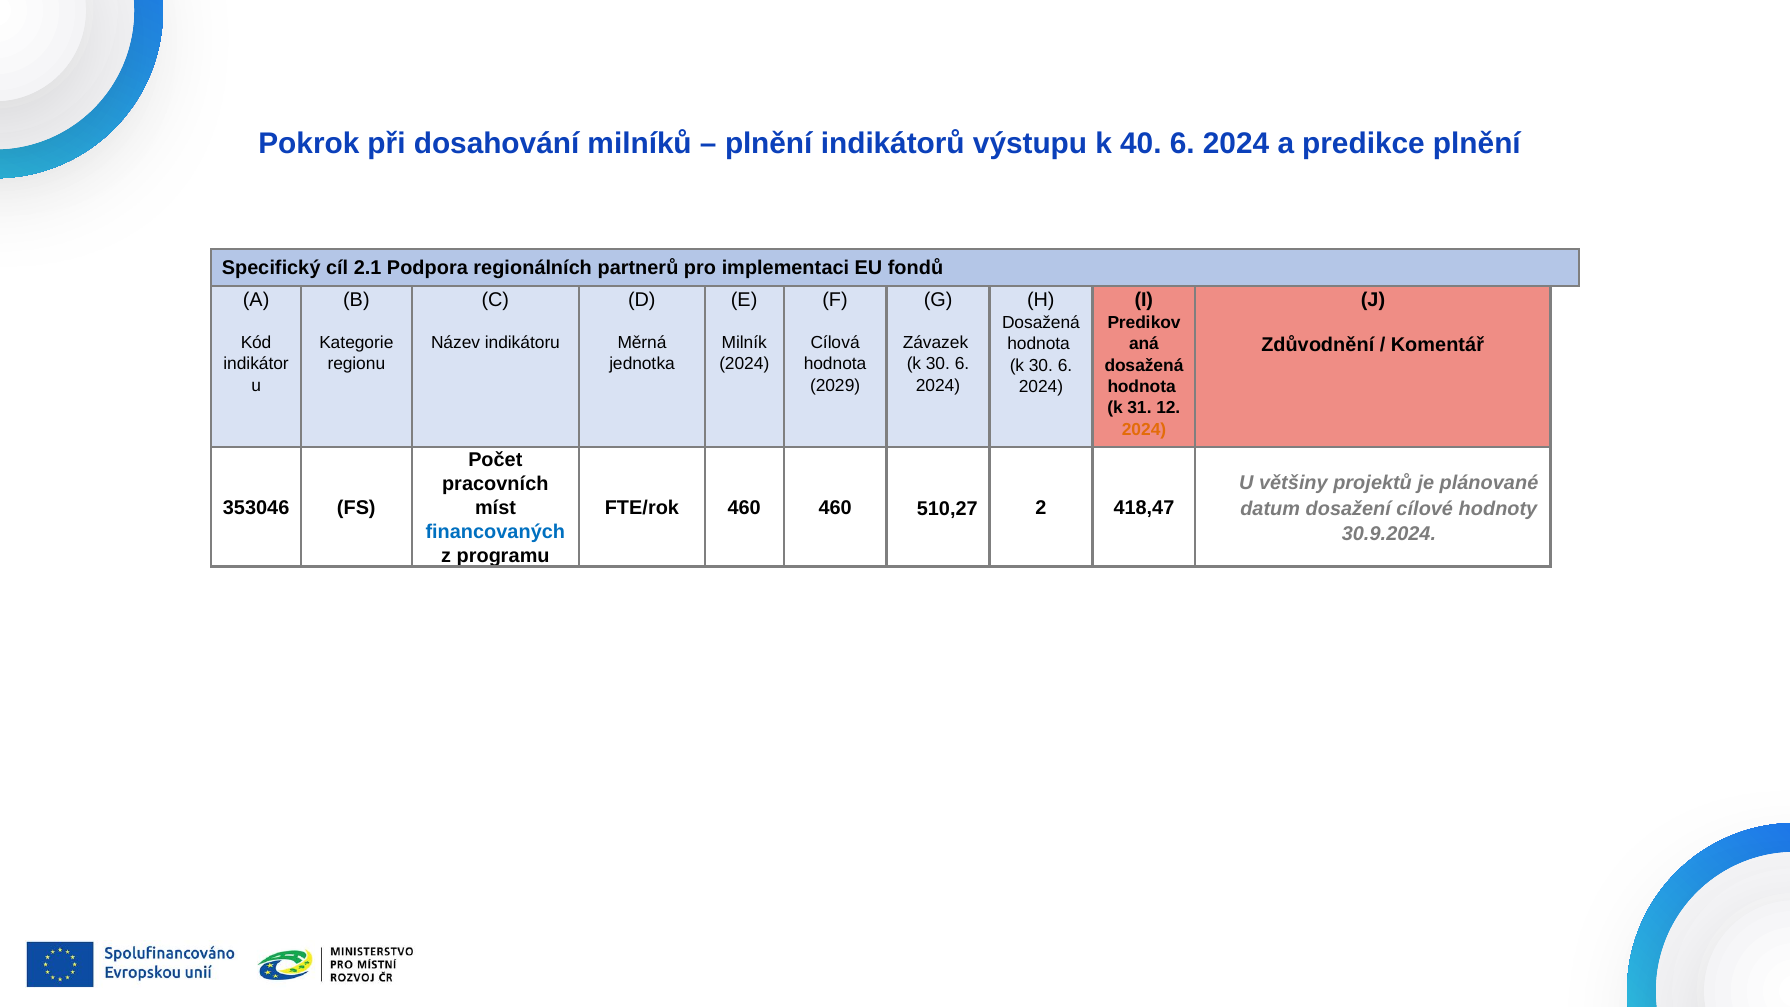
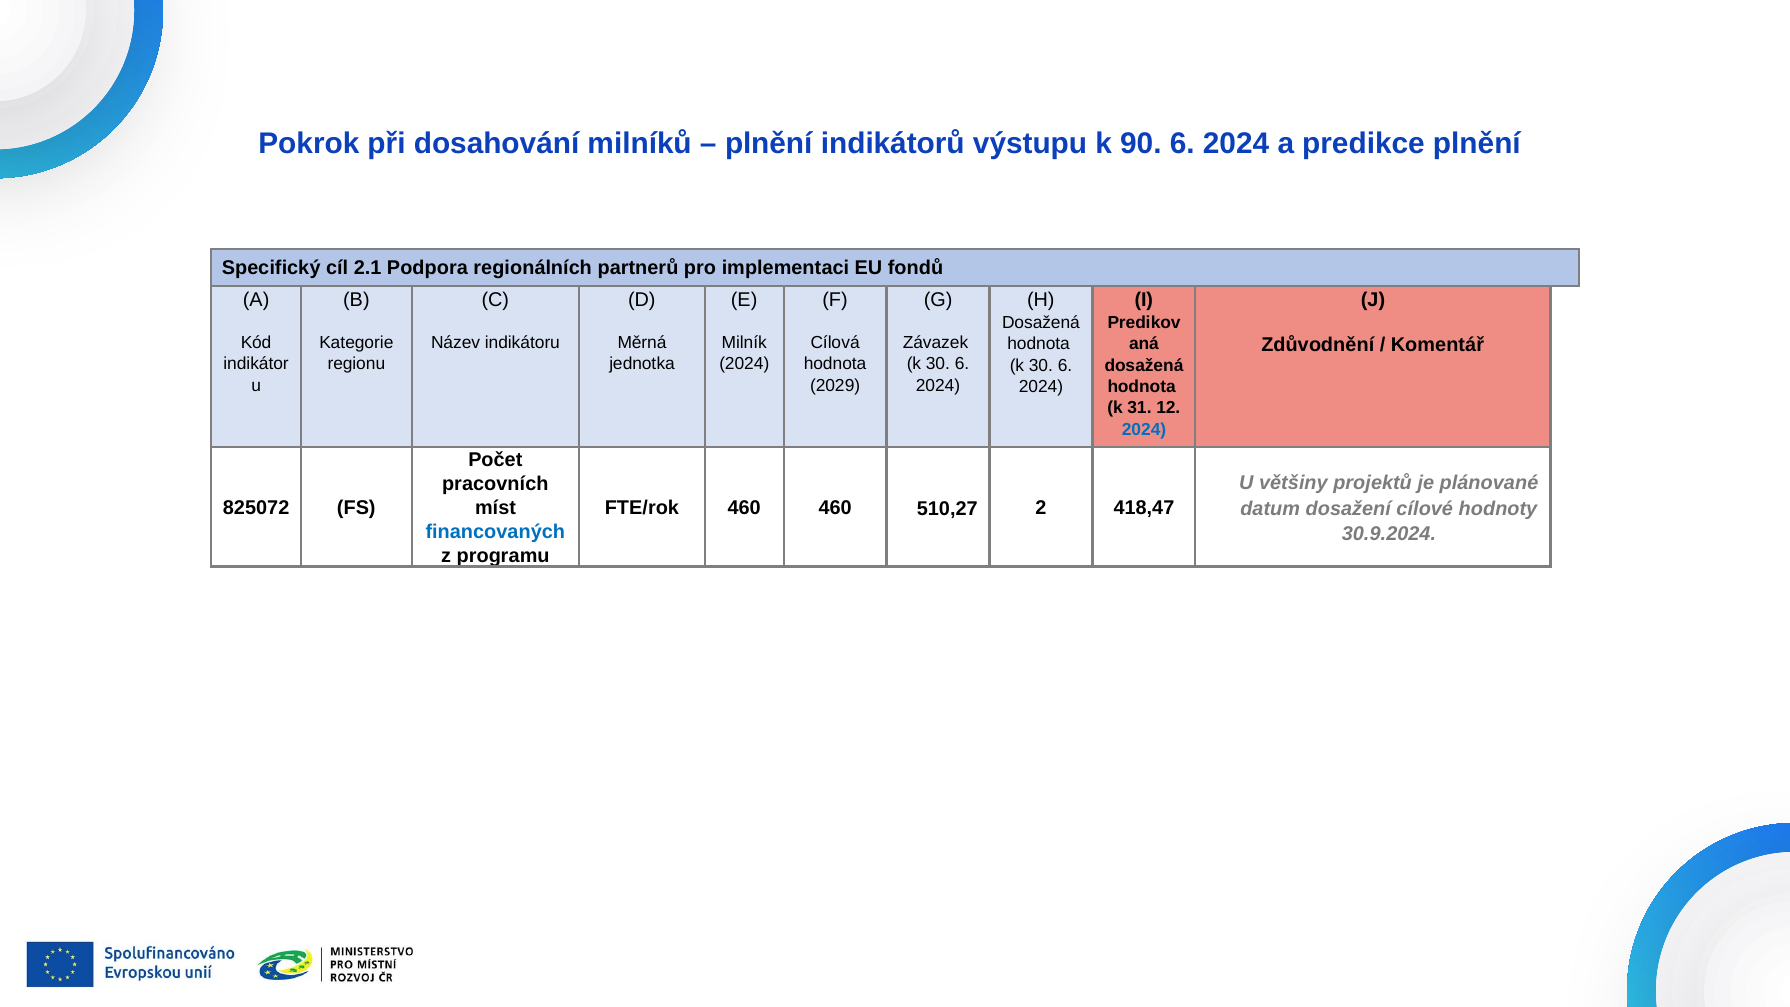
40: 40 -> 90
2024 at (1144, 429) colour: orange -> blue
353046: 353046 -> 825072
